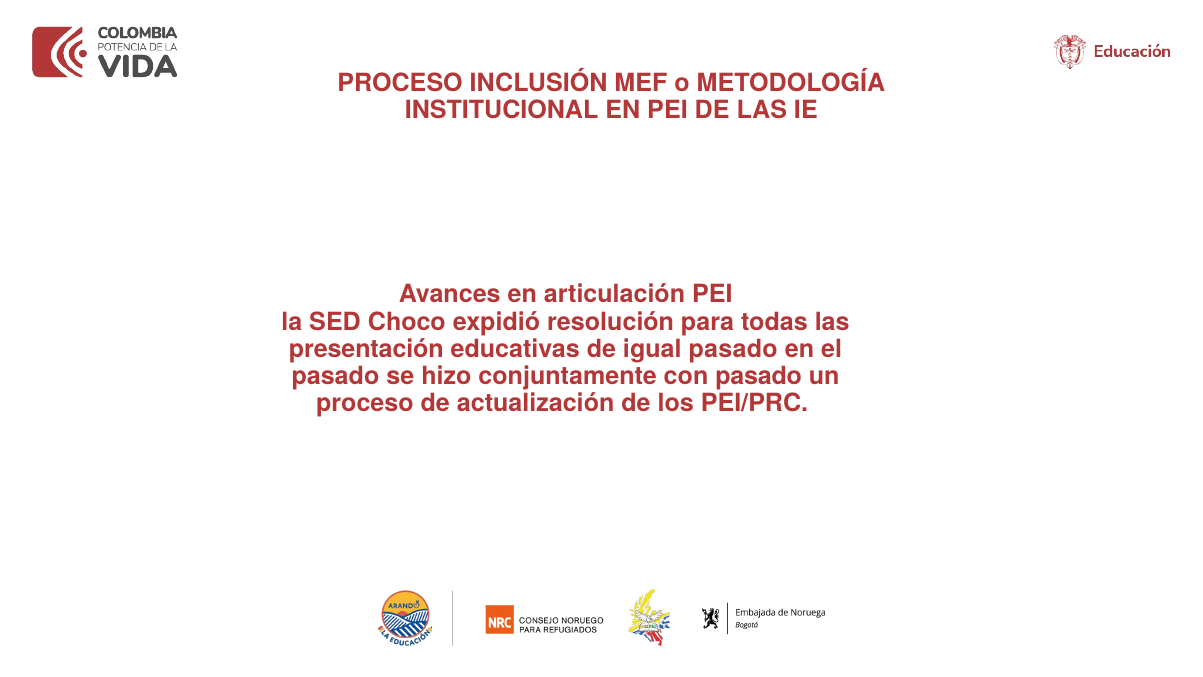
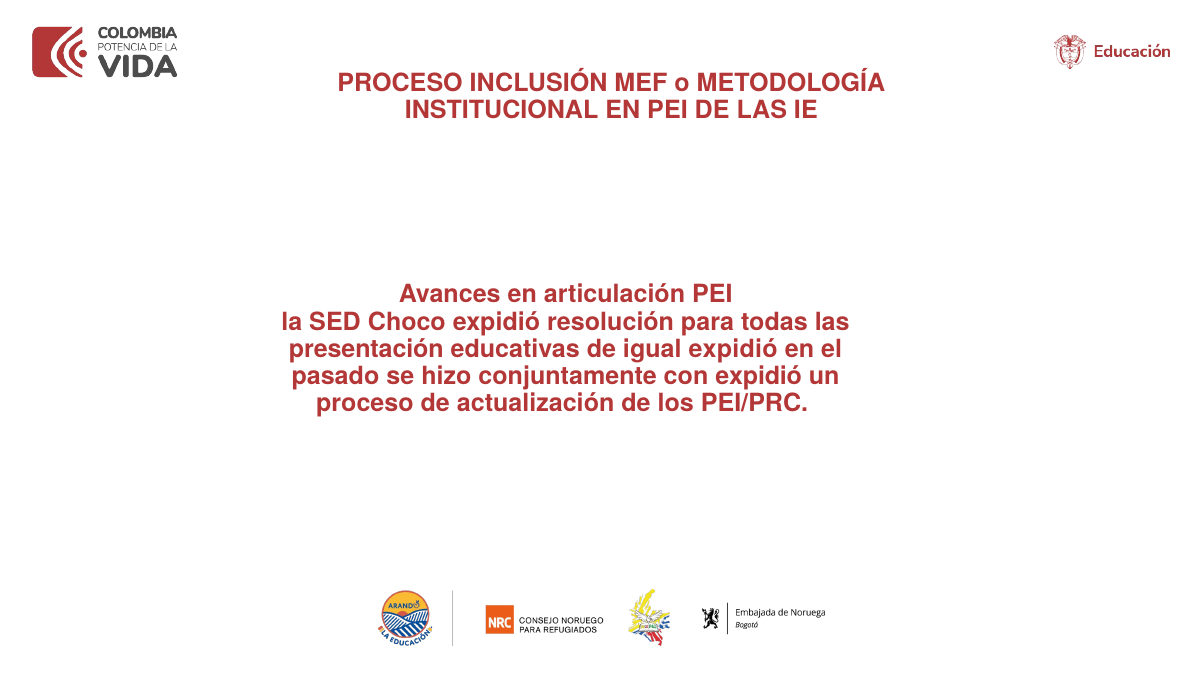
igual pasado: pasado -> expidió
con pasado: pasado -> expidió
